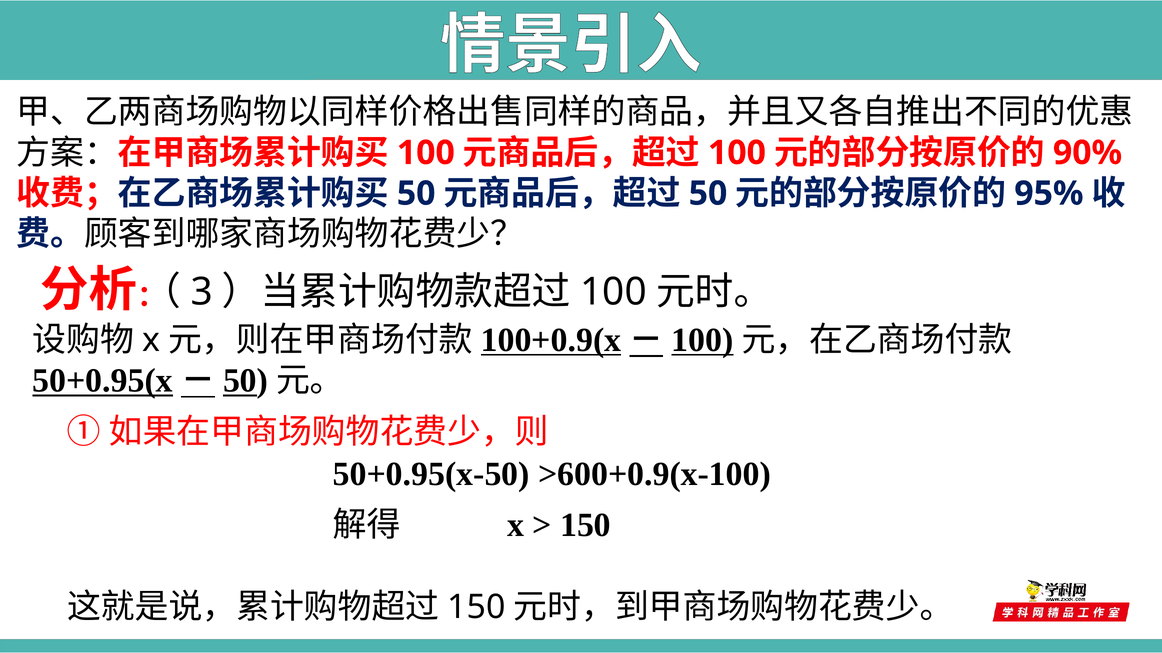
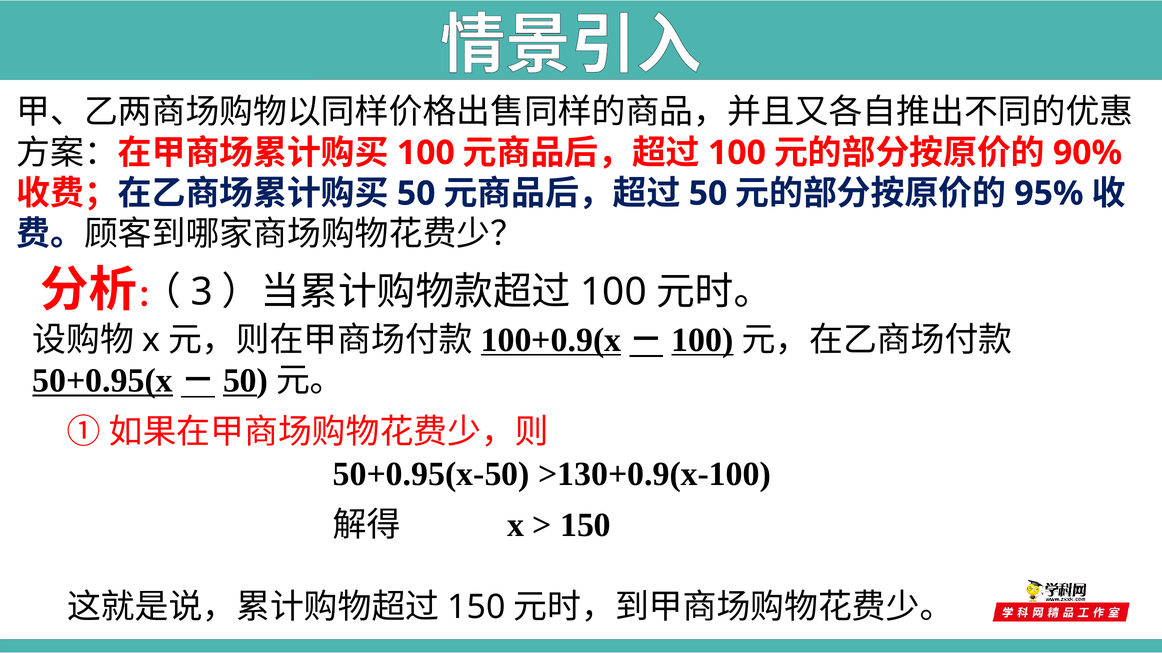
>600+0.9(x-100: >600+0.9(x-100 -> >130+0.9(x-100
